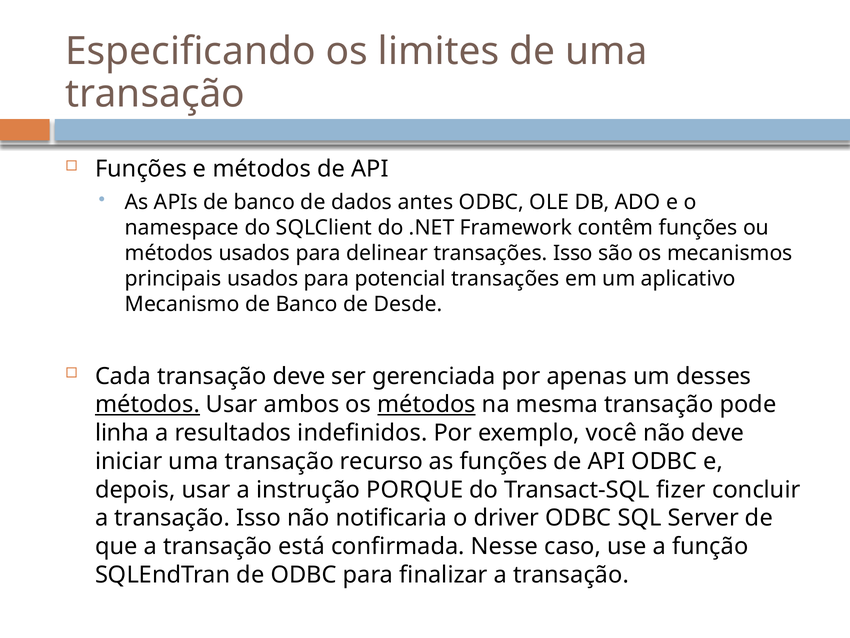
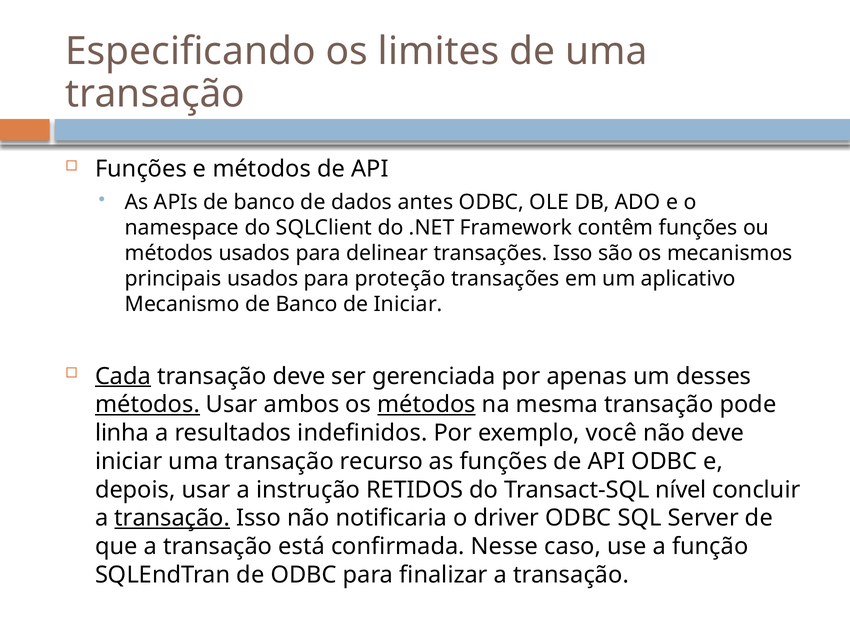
potencial: potencial -> proteção
de Desde: Desde -> Iniciar
Cada underline: none -> present
PORQUE: PORQUE -> RETIDOS
fizer: fizer -> nível
transação at (172, 518) underline: none -> present
